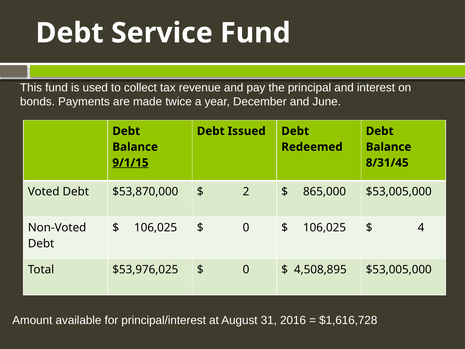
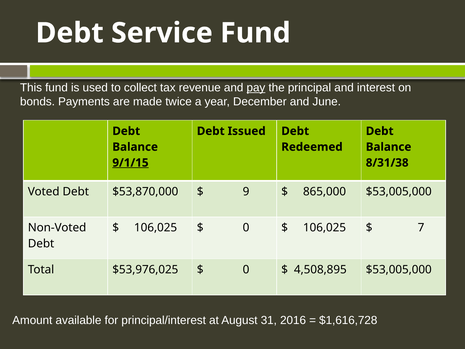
pay underline: none -> present
8/31/45: 8/31/45 -> 8/31/38
2: 2 -> 9
4: 4 -> 7
